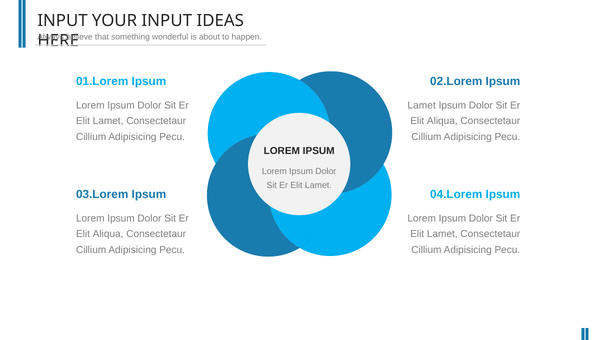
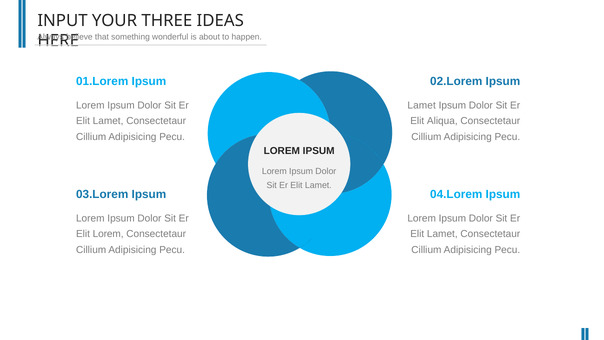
YOUR INPUT: INPUT -> THREE
Aliqua at (108, 234): Aliqua -> Lorem
